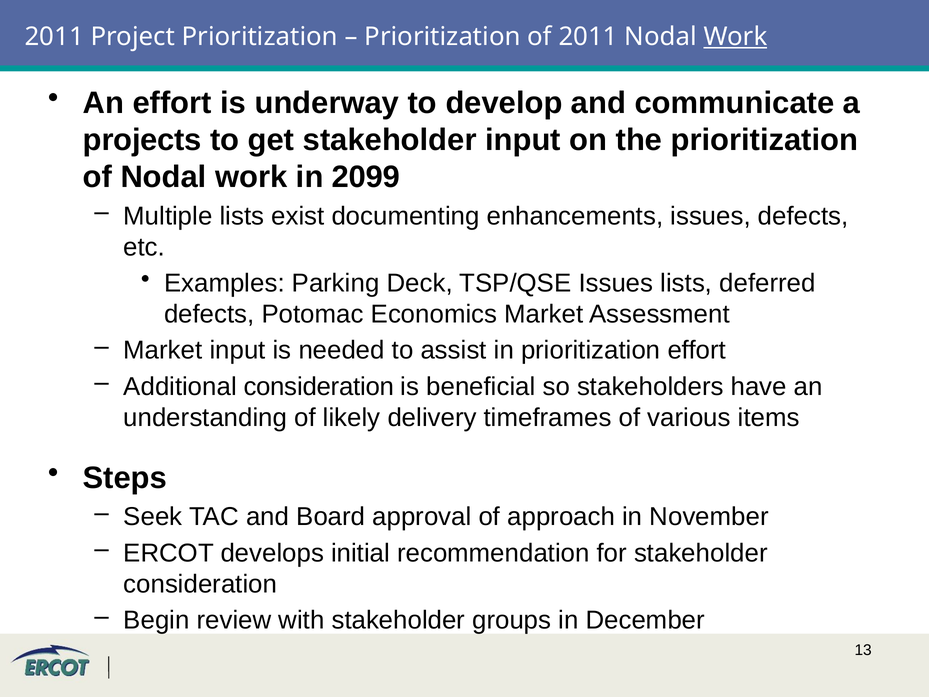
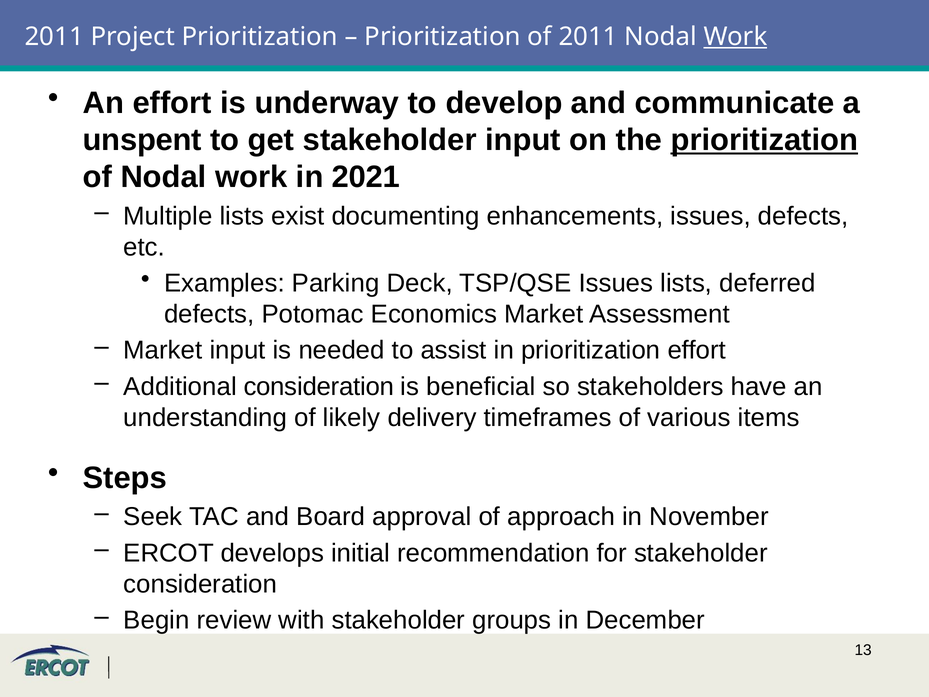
projects: projects -> unspent
prioritization at (764, 140) underline: none -> present
2099: 2099 -> 2021
